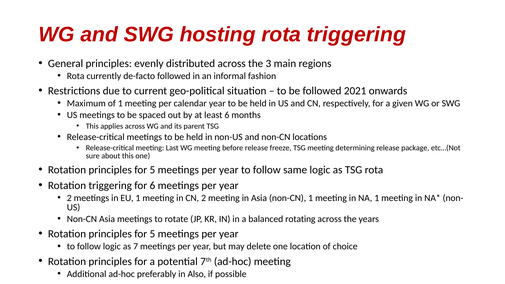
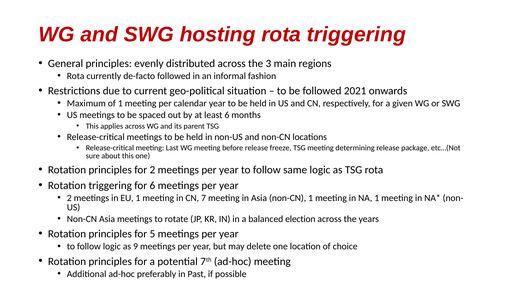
5 at (152, 170): 5 -> 2
CN 2: 2 -> 7
rotating: rotating -> election
7: 7 -> 9
Also: Also -> Past
